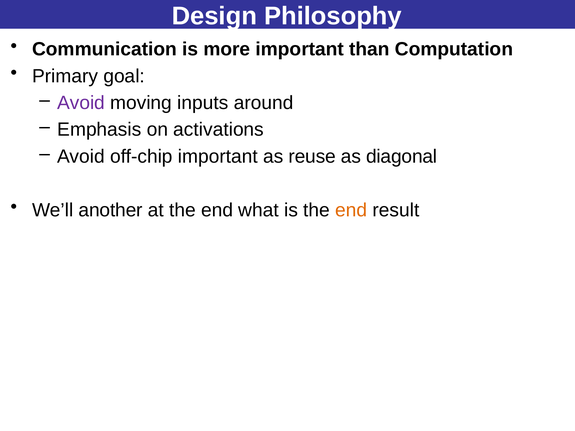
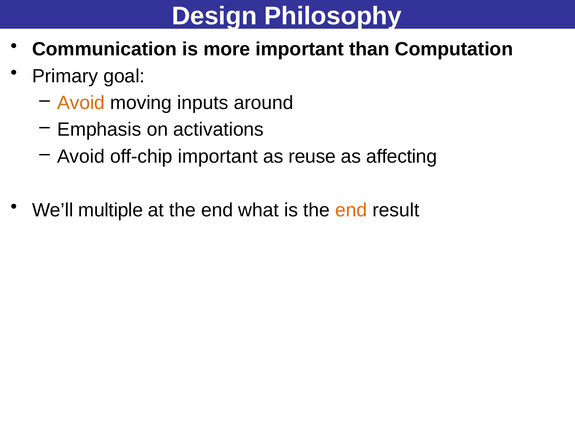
Avoid at (81, 103) colour: purple -> orange
diagonal: diagonal -> affecting
another: another -> multiple
